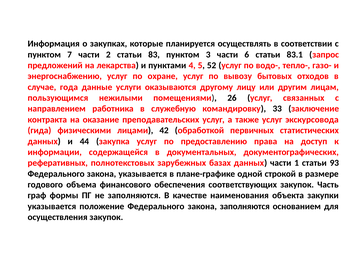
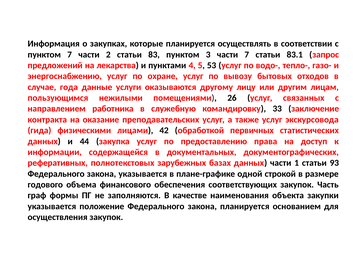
части 6: 6 -> 7
52: 52 -> 53
закона заполняются: заполняются -> планируется
